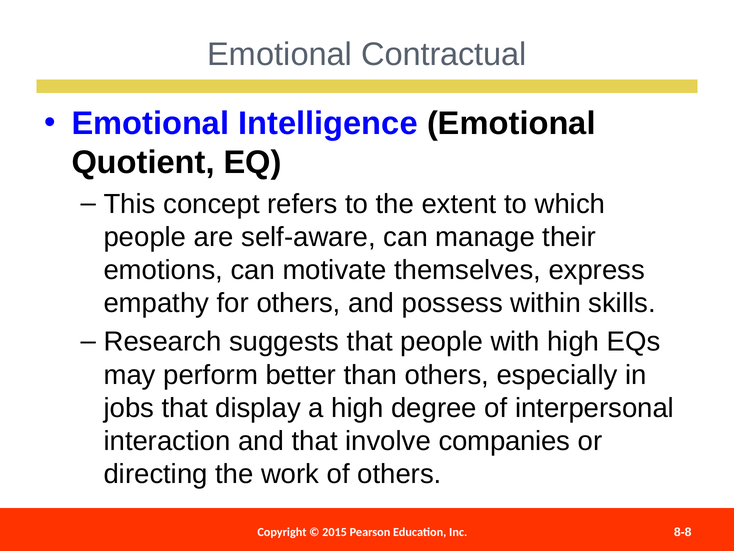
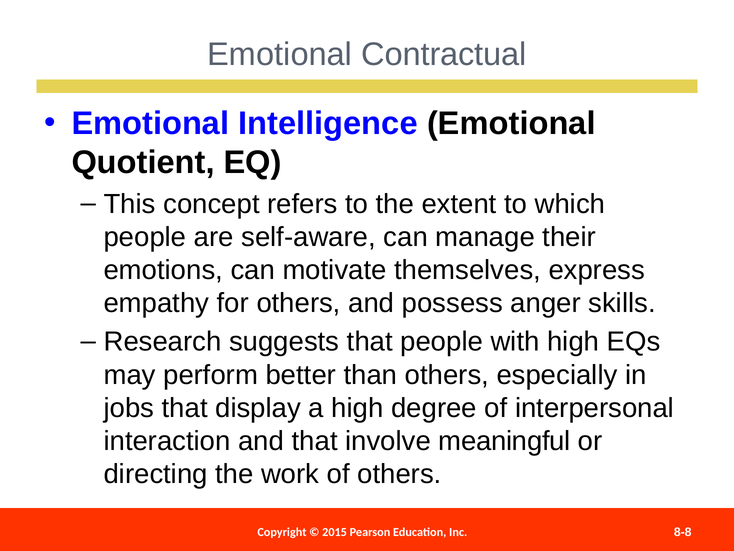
within: within -> anger
companies: companies -> meaningful
